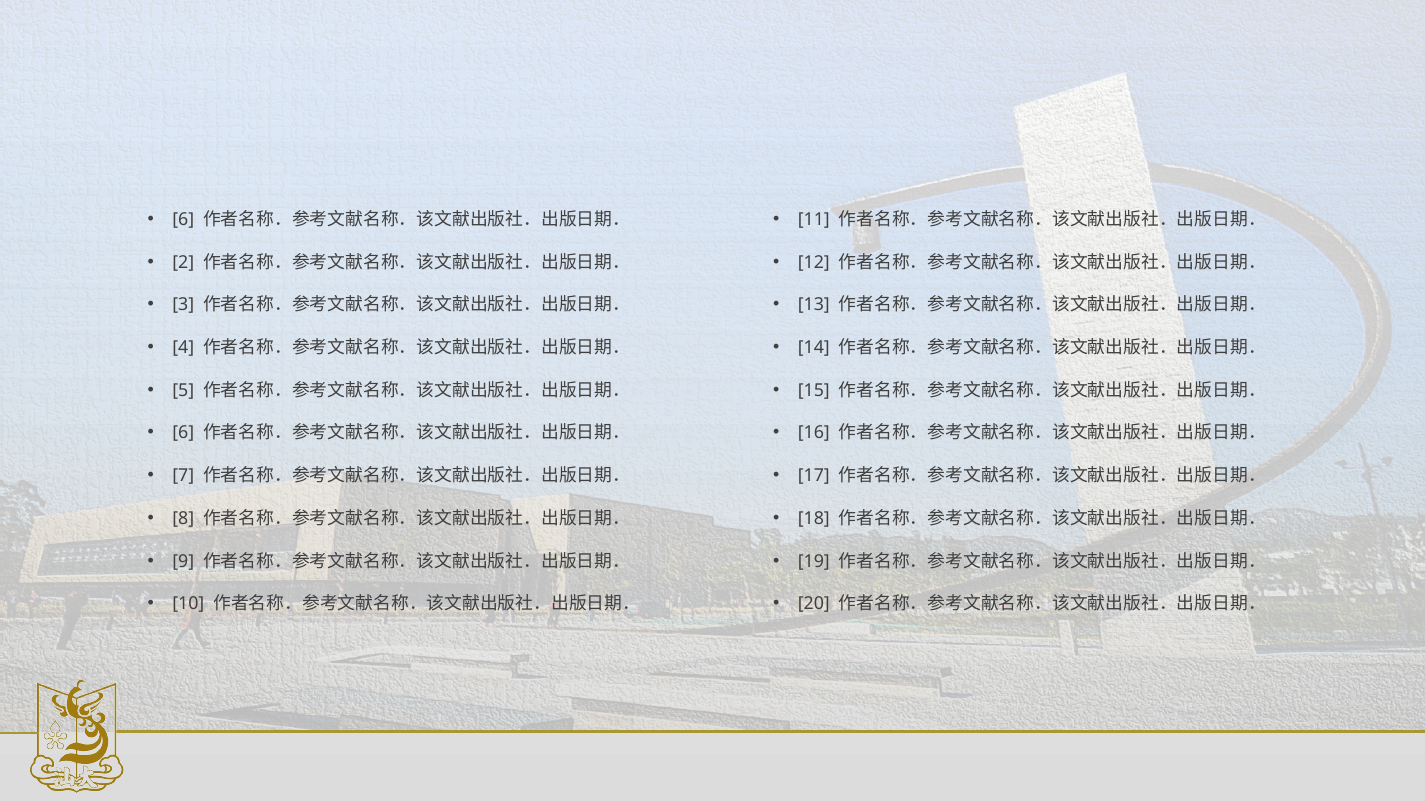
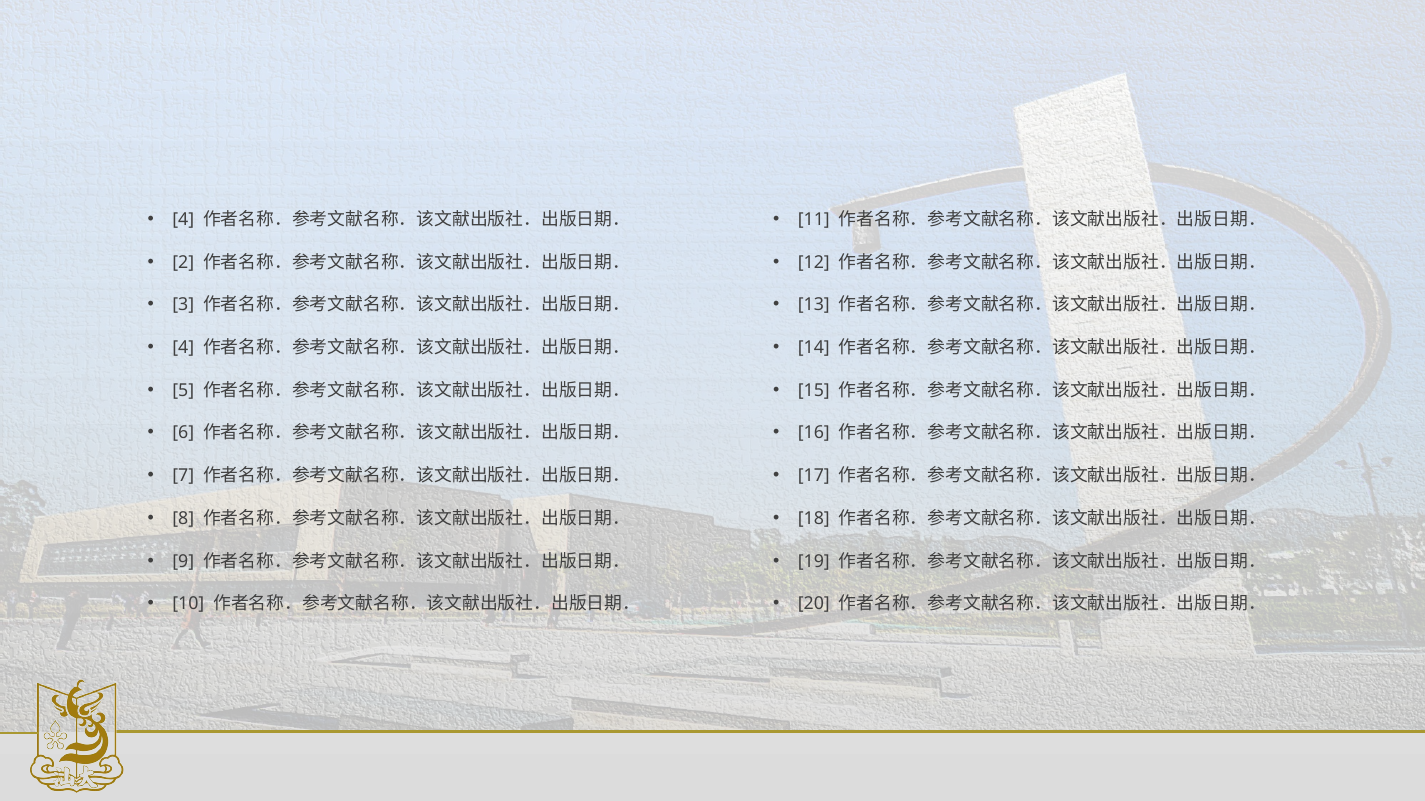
6 at (183, 220): 6 -> 4
